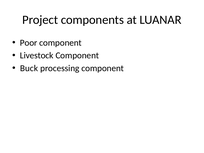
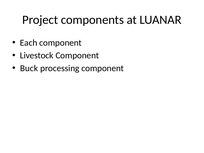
Poor: Poor -> Each
